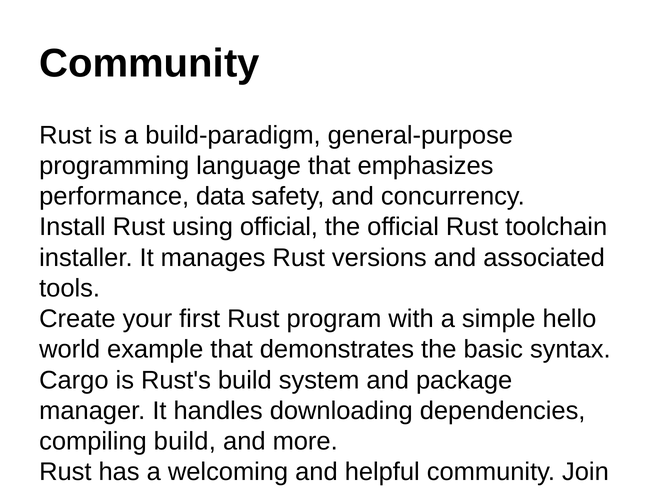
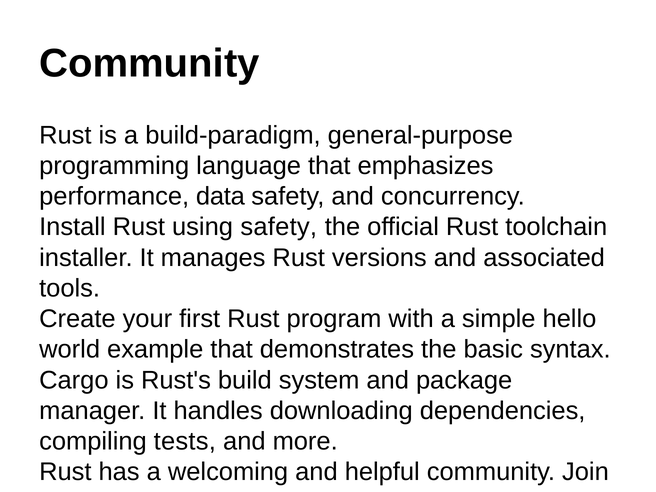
using official: official -> safety
compiling build: build -> tests
